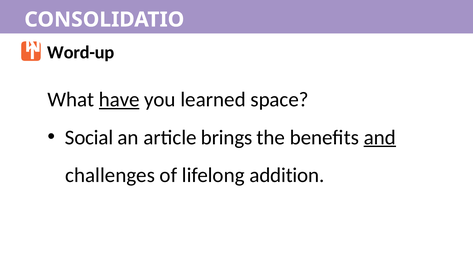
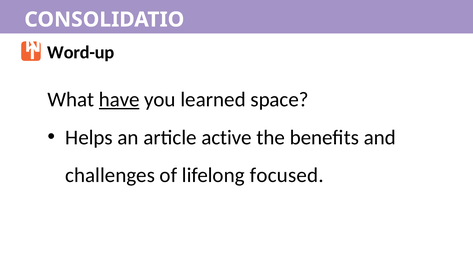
Social: Social -> Helps
brings: brings -> active
and underline: present -> none
addition: addition -> focused
